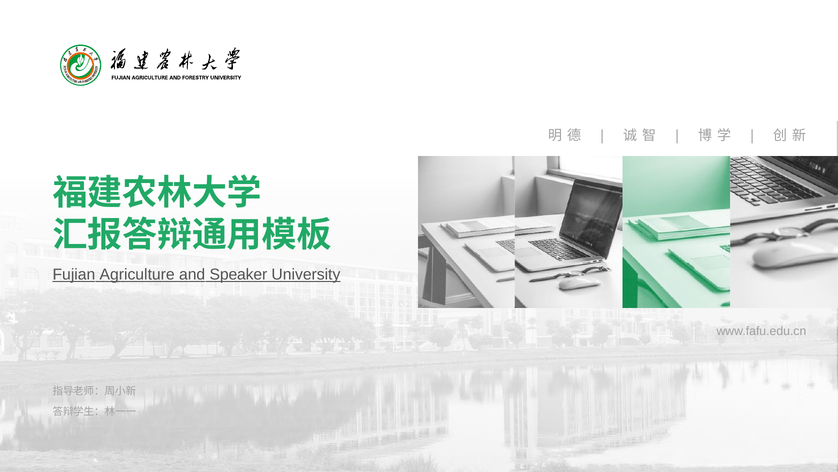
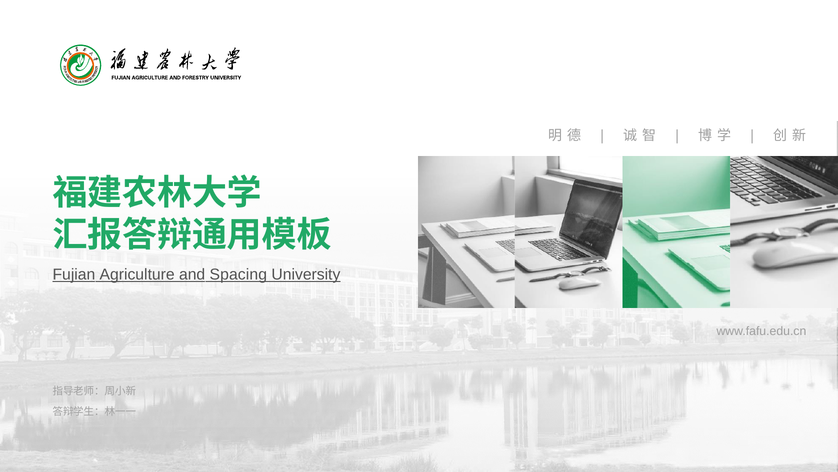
Speaker: Speaker -> Spacing
